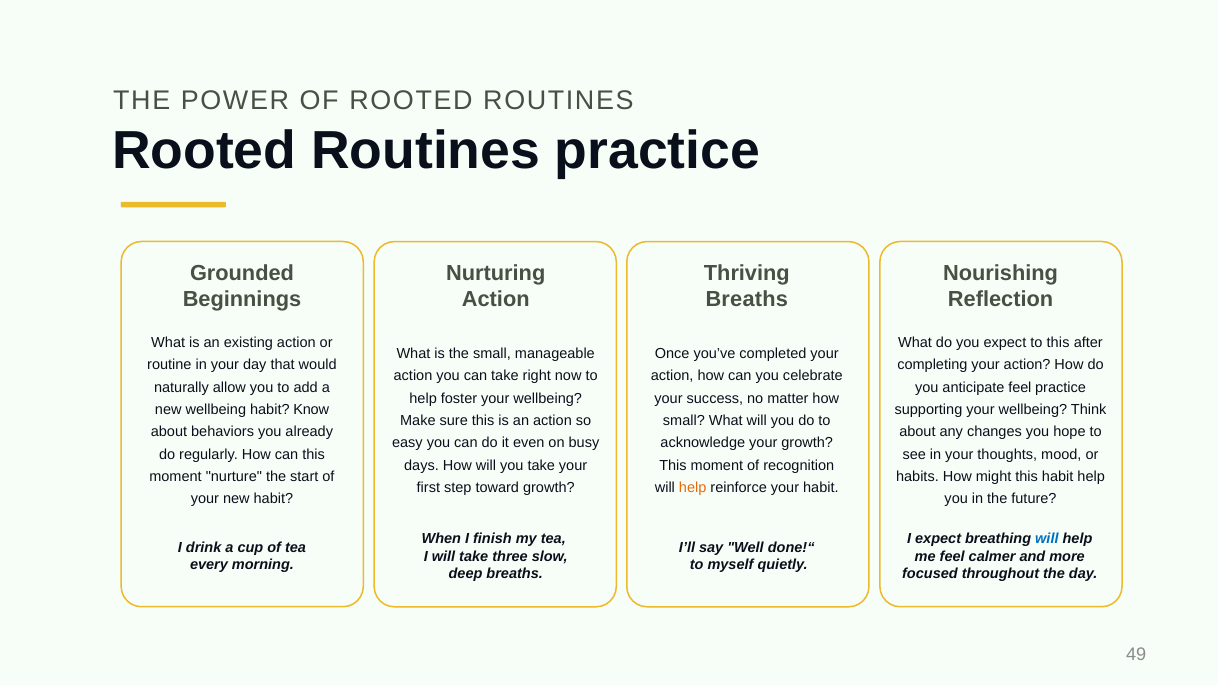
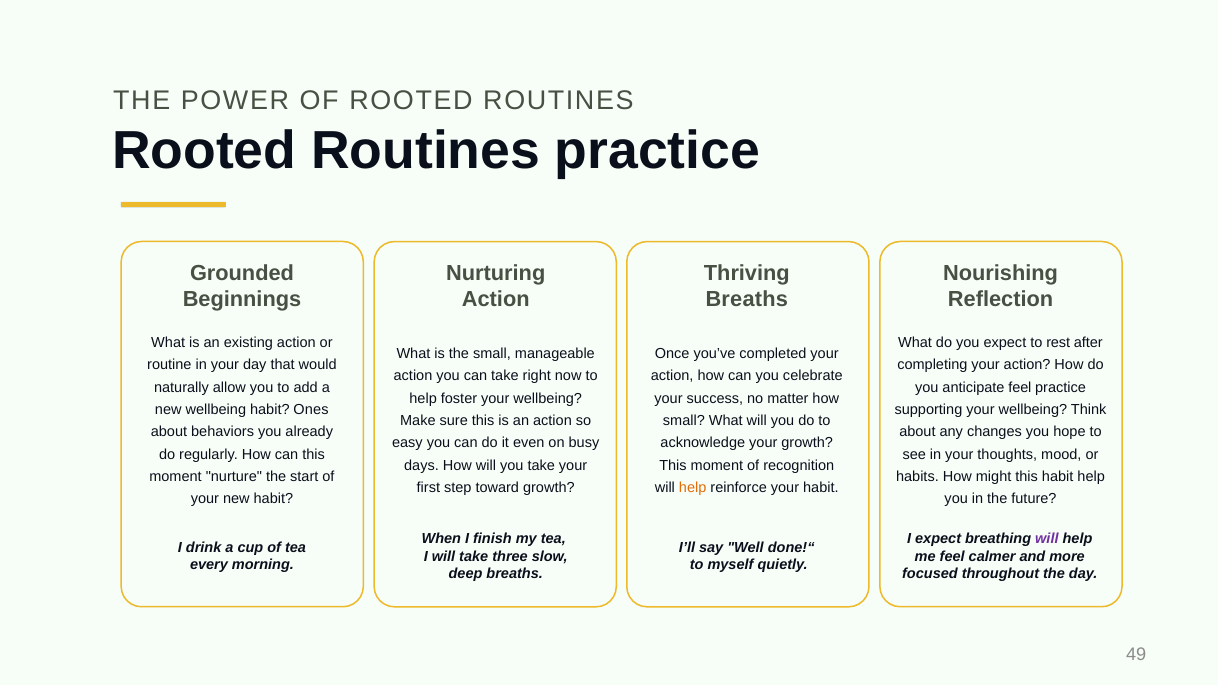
to this: this -> rest
Know: Know -> Ones
will at (1047, 539) colour: blue -> purple
